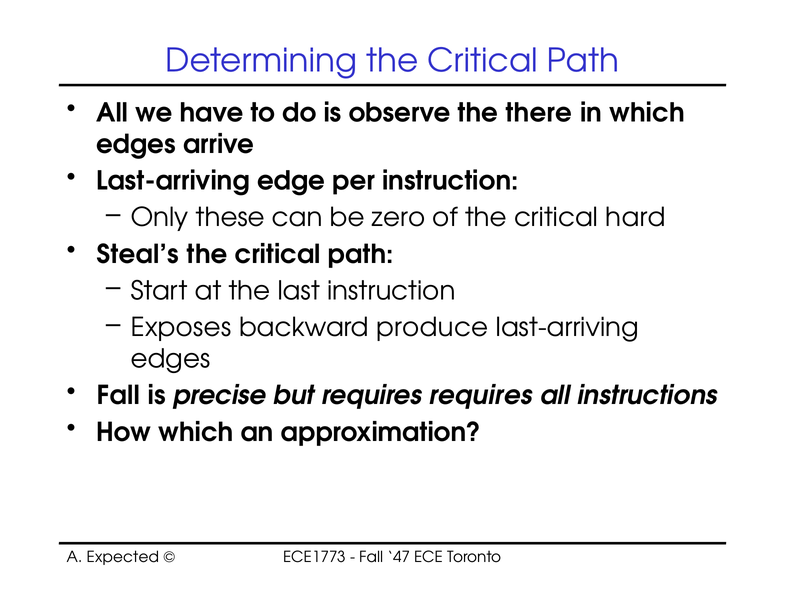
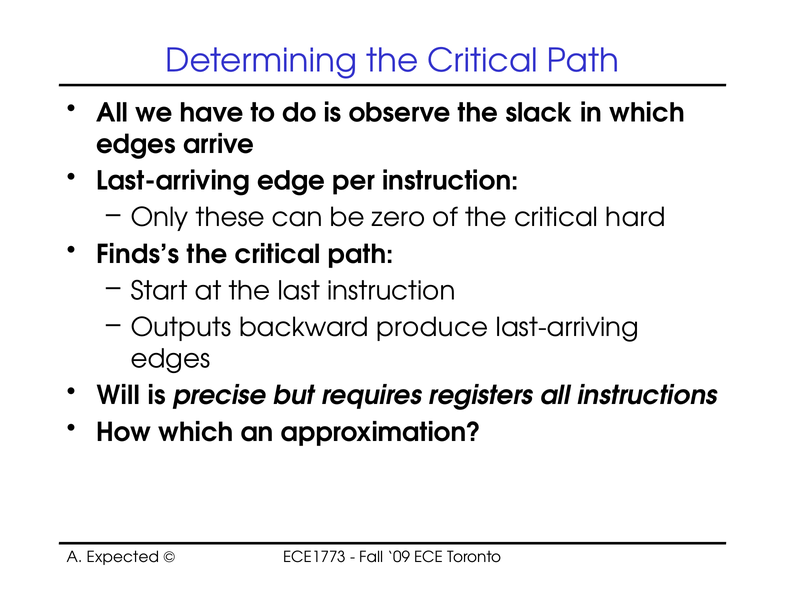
there: there -> slack
Steal’s: Steal’s -> Finds’s
Exposes: Exposes -> Outputs
Fall at (118, 396): Fall -> Will
requires requires: requires -> registers
47: 47 -> 09
